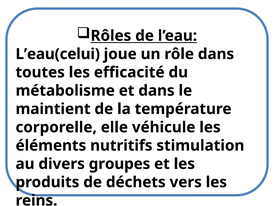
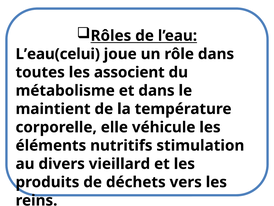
efficacité: efficacité -> associent
groupes: groupes -> vieillard
